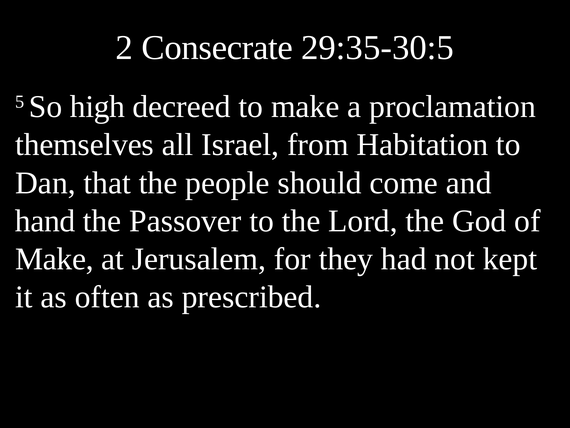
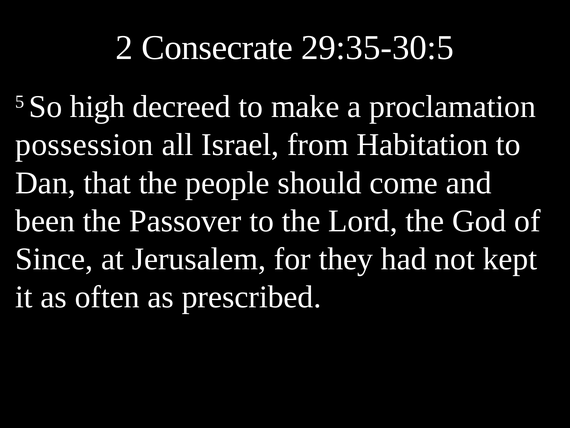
themselves: themselves -> possession
hand: hand -> been
Make at (54, 259): Make -> Since
